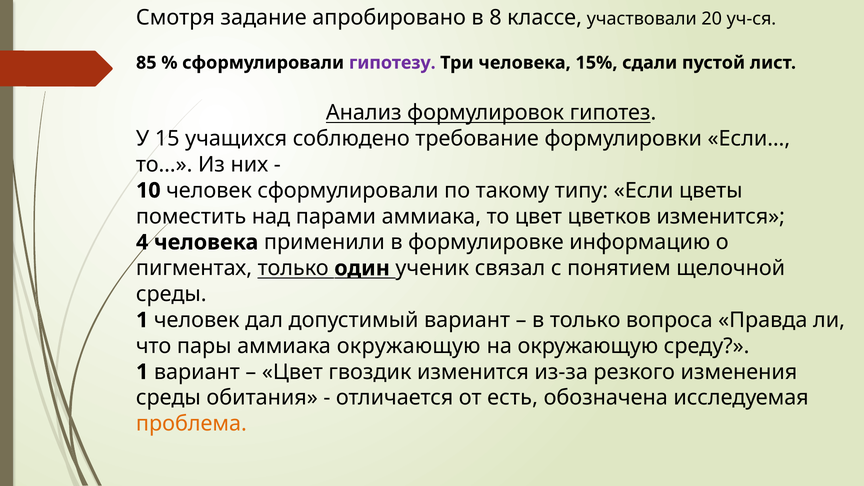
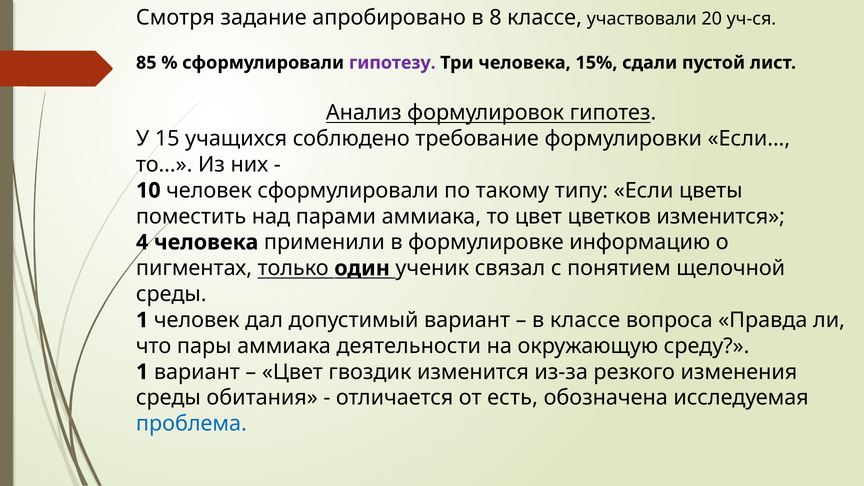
в только: только -> классе
аммиака окружающую: окружающую -> деятельности
проблема colour: orange -> blue
